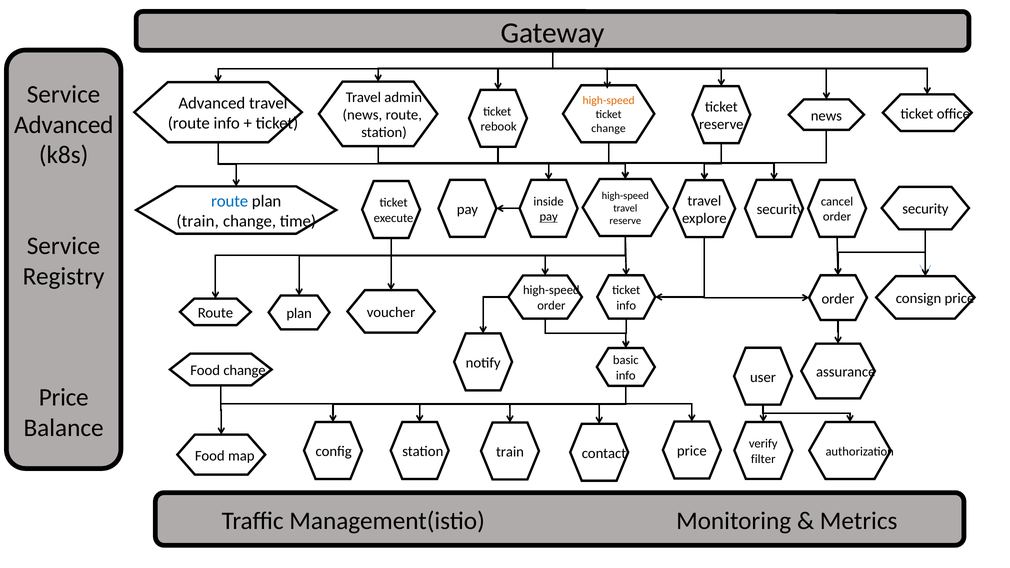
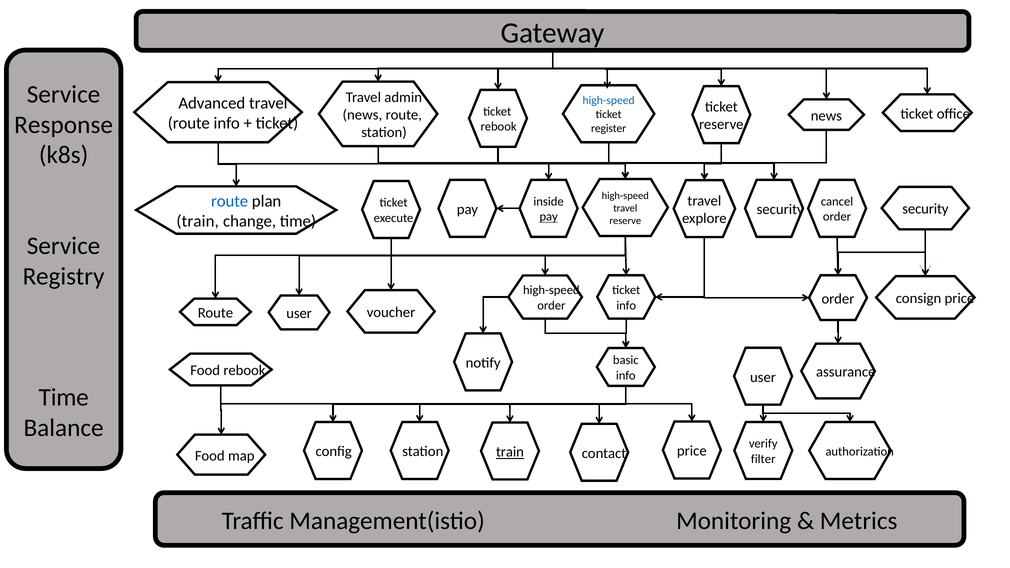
high-speed at (609, 101) colour: orange -> blue
Advanced at (64, 125): Advanced -> Response
change at (609, 129): change -> register
plan at (299, 313): plan -> user
Food change: change -> rebook
Price at (64, 397): Price -> Time
train at (510, 452) underline: none -> present
